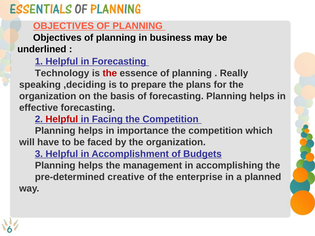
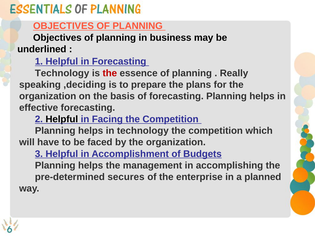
Helpful at (62, 119) colour: red -> black
in importance: importance -> technology
creative: creative -> secures
